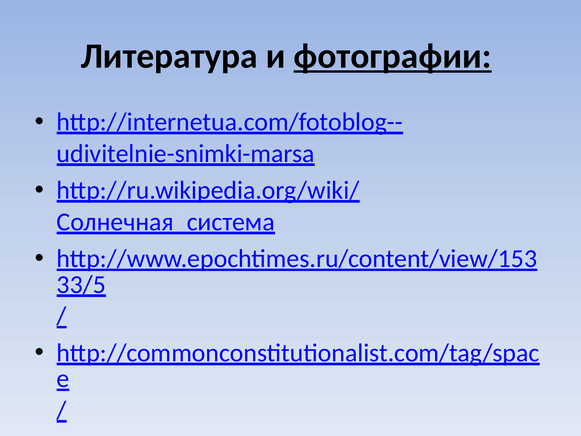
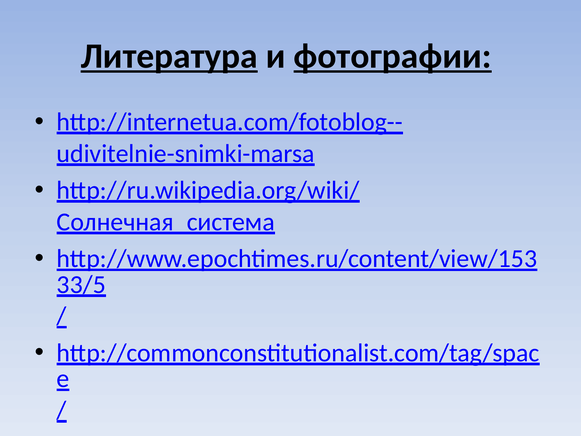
Литература underline: none -> present
